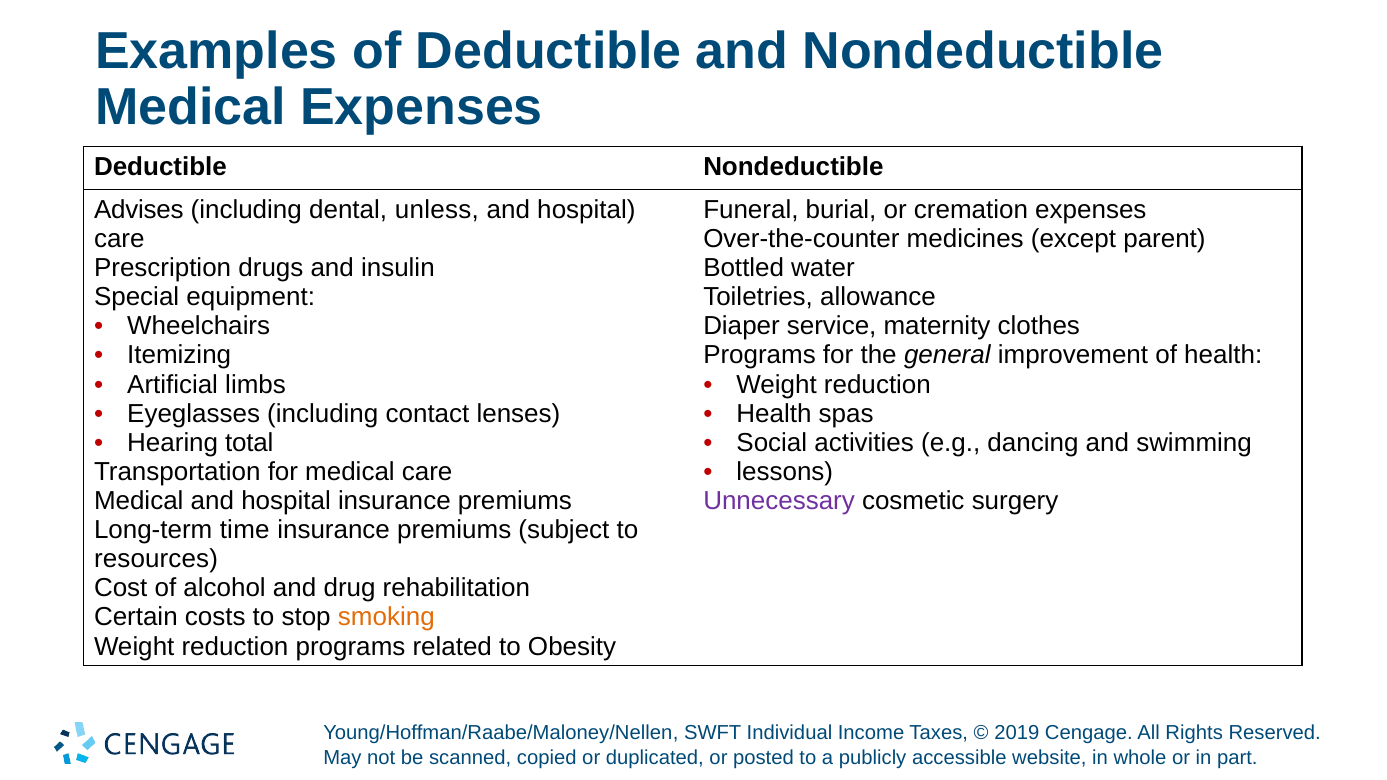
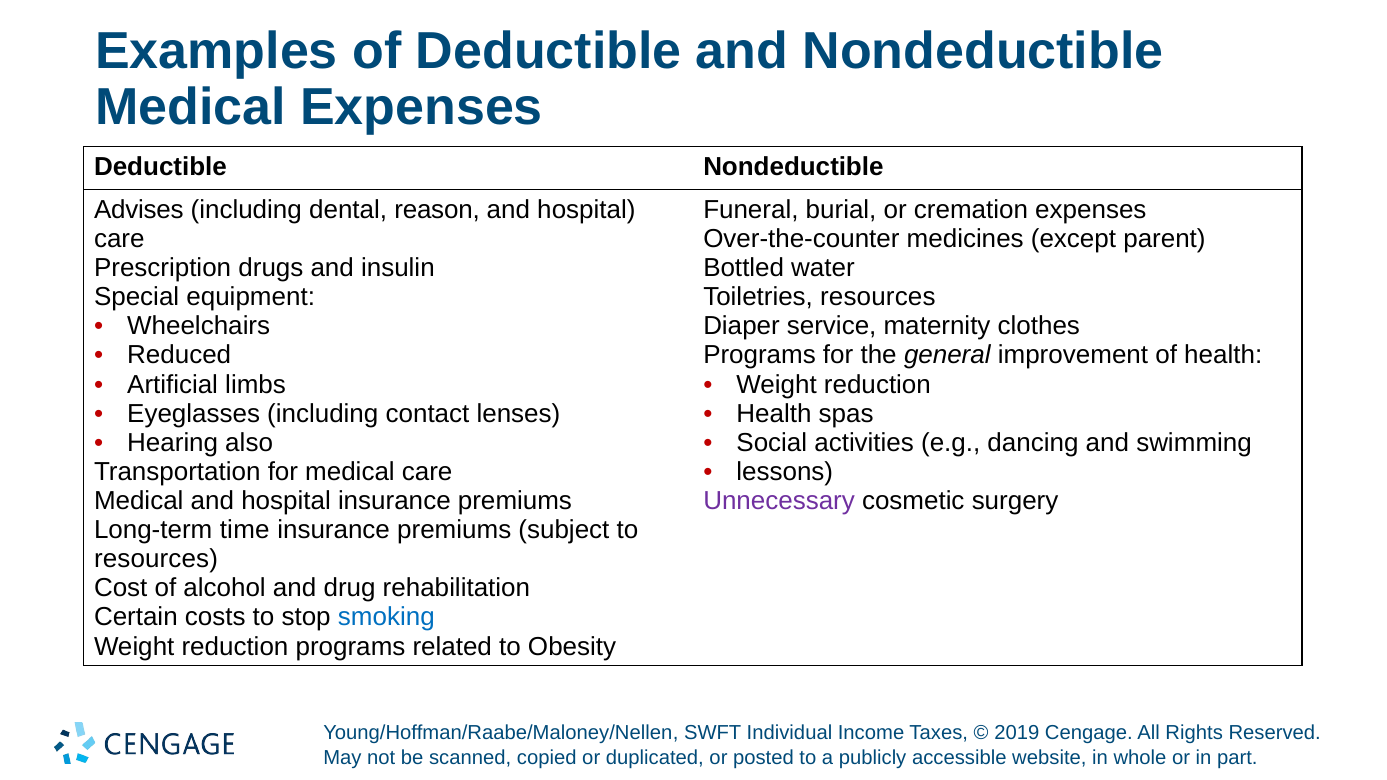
unless: unless -> reason
Toiletries allowance: allowance -> resources
Itemizing: Itemizing -> Reduced
total: total -> also
smoking colour: orange -> blue
